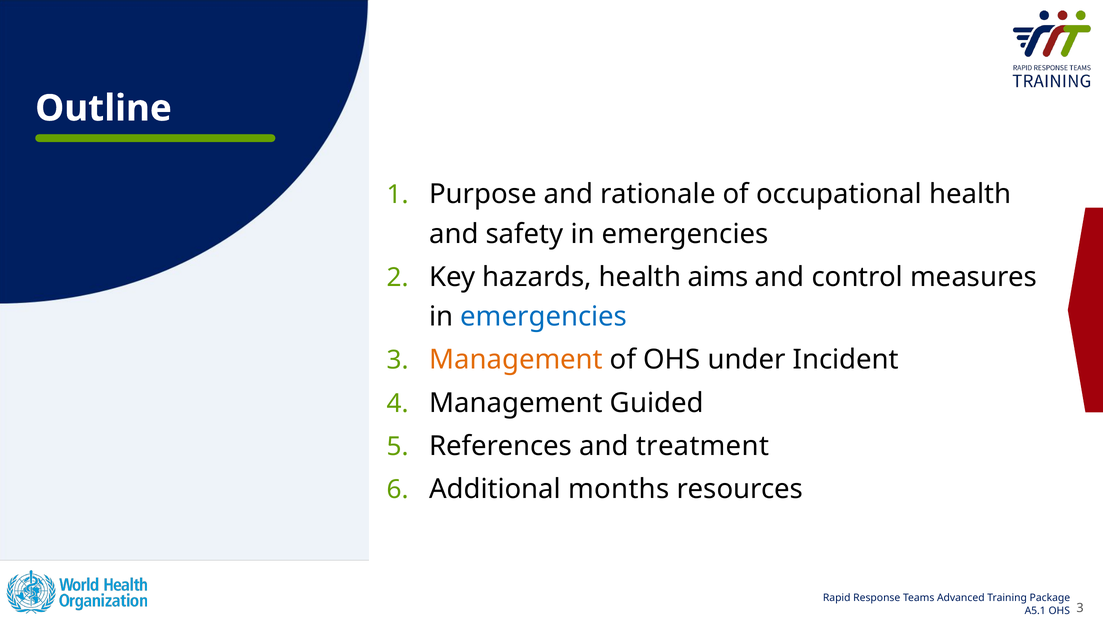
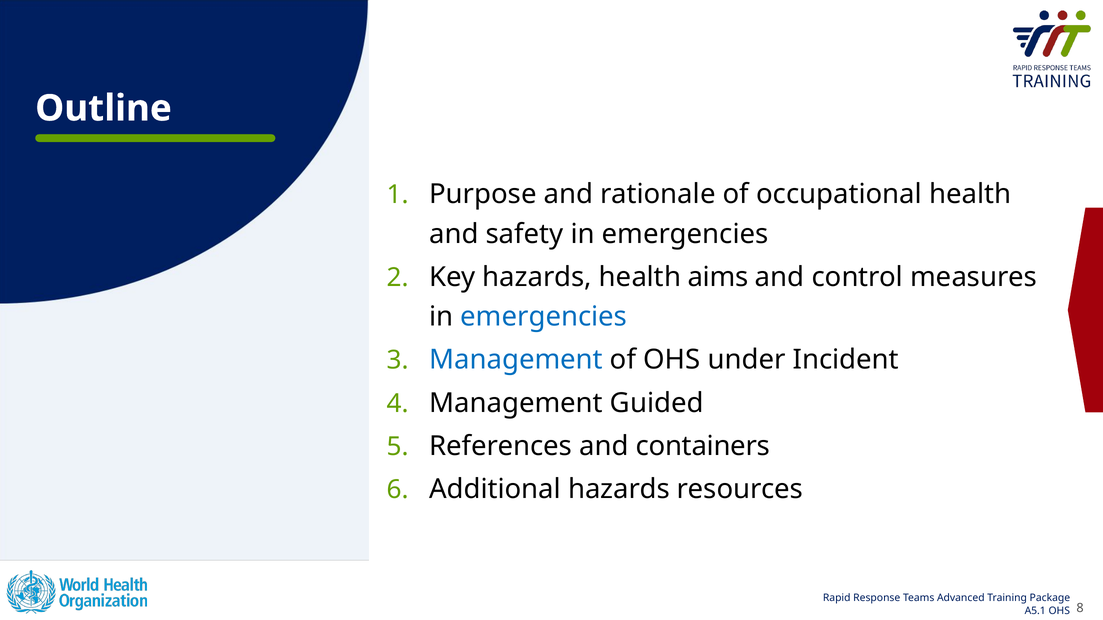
Management at (516, 360) colour: orange -> blue
treatment: treatment -> containers
Additional months: months -> hazards
OHS 3: 3 -> 8
